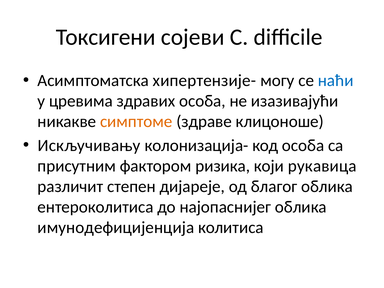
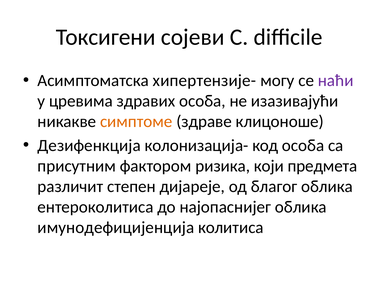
наћи colour: blue -> purple
Искључивању: Искључивању -> Дезифенкција
рукавица: рукавица -> предмета
